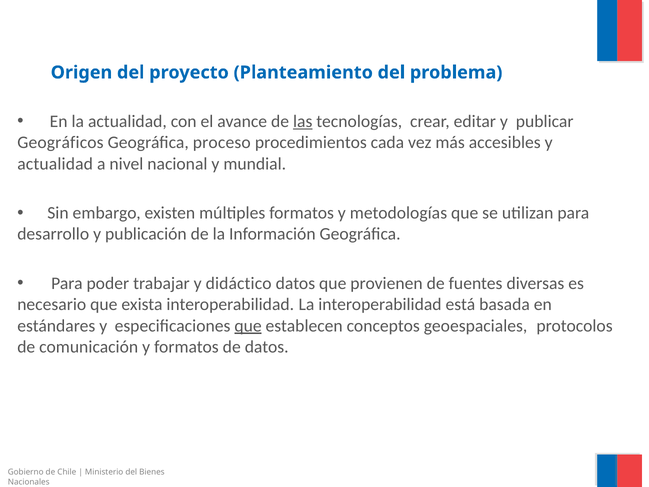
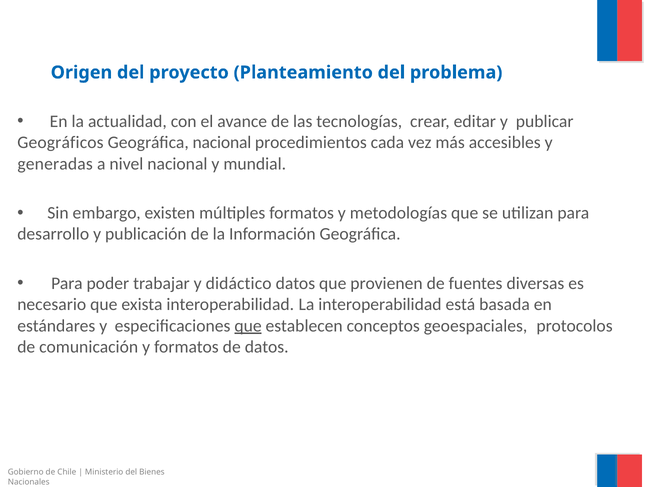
las underline: present -> none
Geográfica proceso: proceso -> nacional
actualidad at (55, 164): actualidad -> generadas
